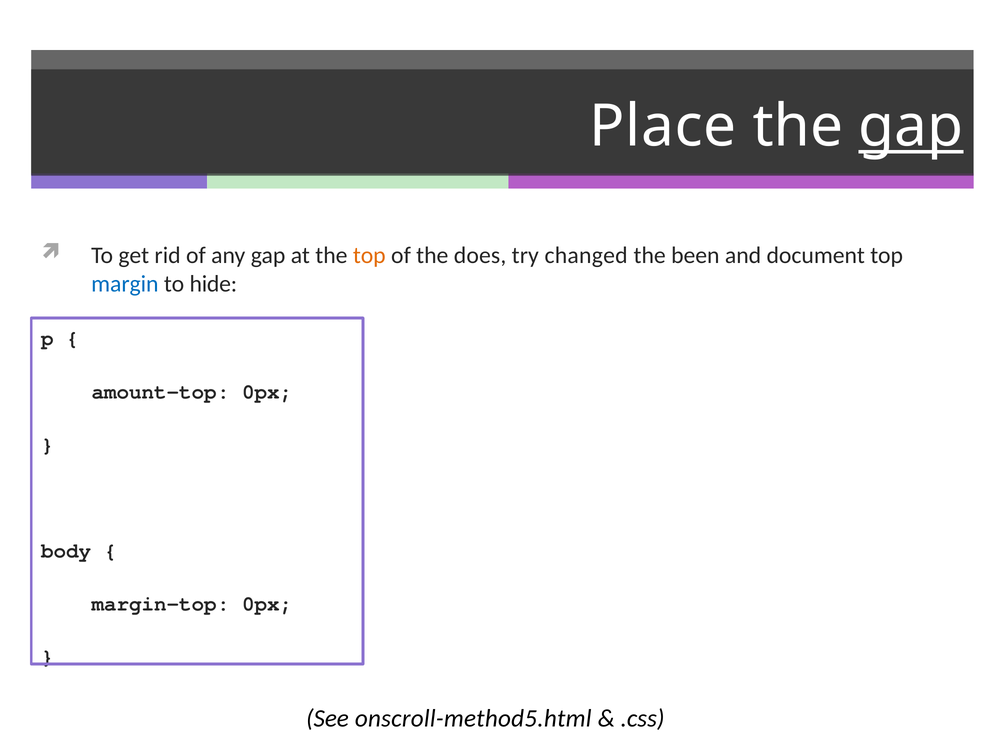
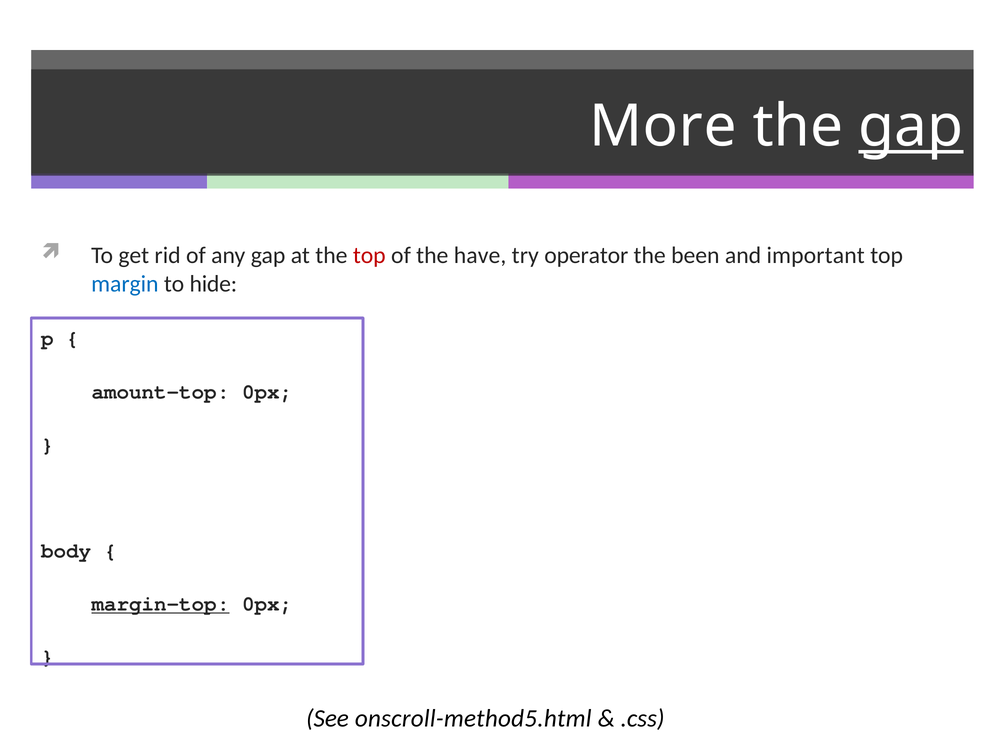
Place: Place -> More
top at (369, 255) colour: orange -> red
does: does -> have
changed: changed -> operator
document: document -> important
margin-top underline: none -> present
